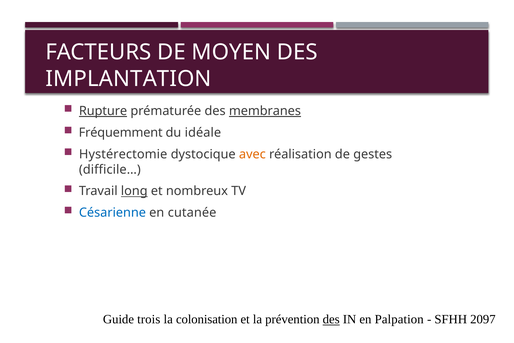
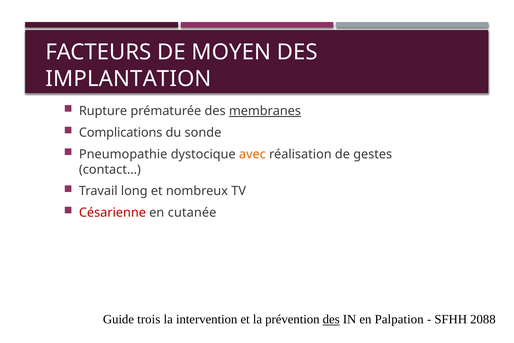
Rupture underline: present -> none
Fréquemment: Fréquemment -> Complications
idéale: idéale -> sonde
Hystérectomie: Hystérectomie -> Pneumopathie
difficile…: difficile… -> contact…
long underline: present -> none
Césarienne colour: blue -> red
colonisation: colonisation -> intervention
2097: 2097 -> 2088
